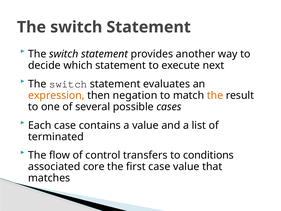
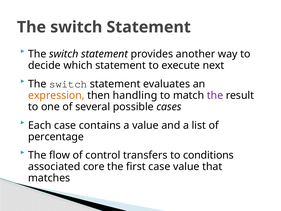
negation: negation -> handling
the at (215, 95) colour: orange -> purple
terminated: terminated -> percentage
